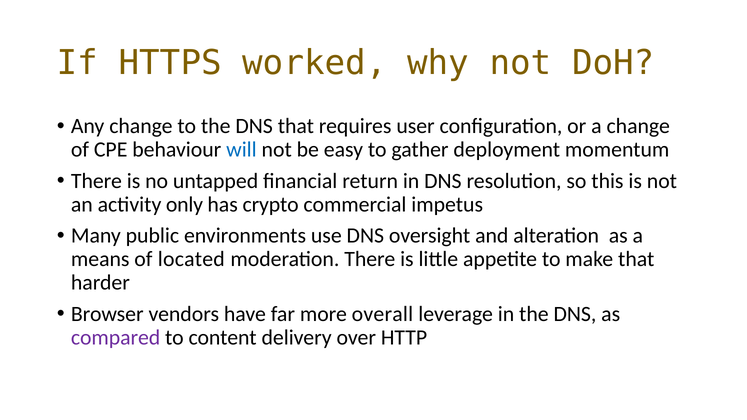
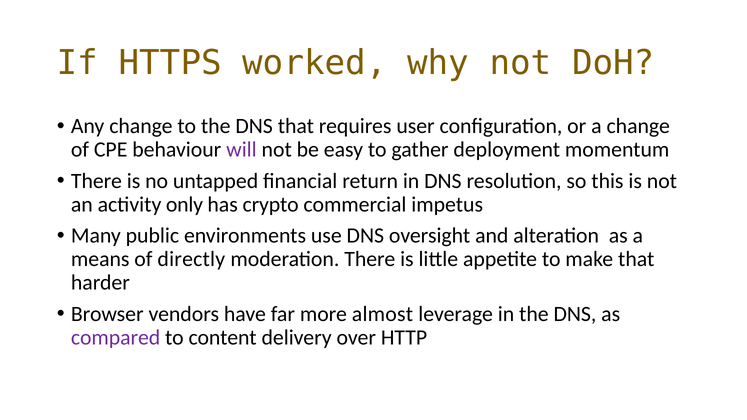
will colour: blue -> purple
located: located -> directly
overall: overall -> almost
